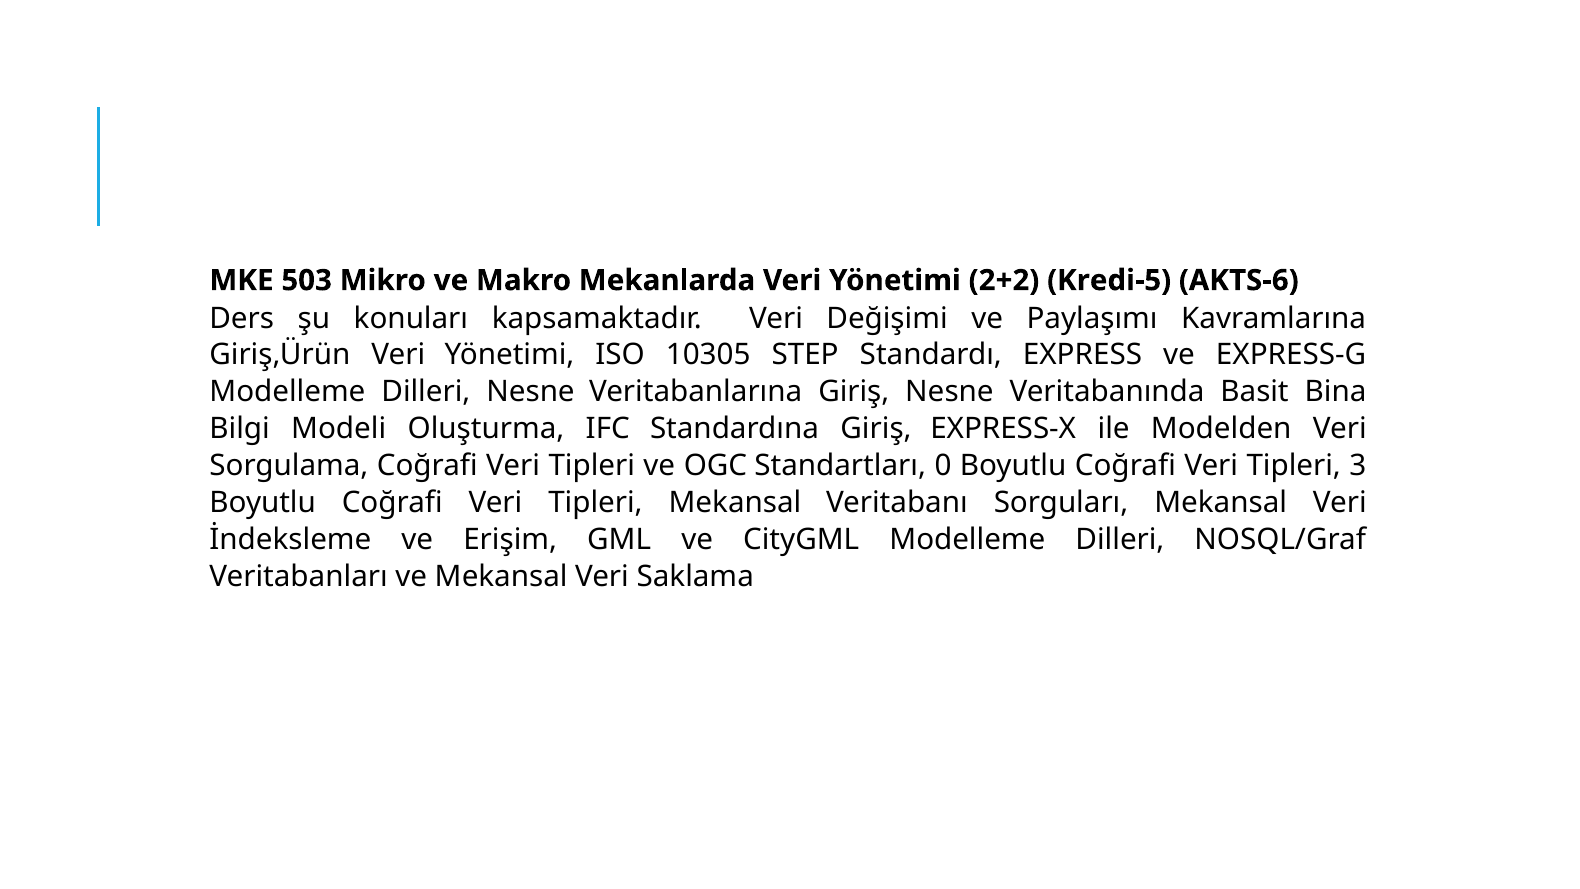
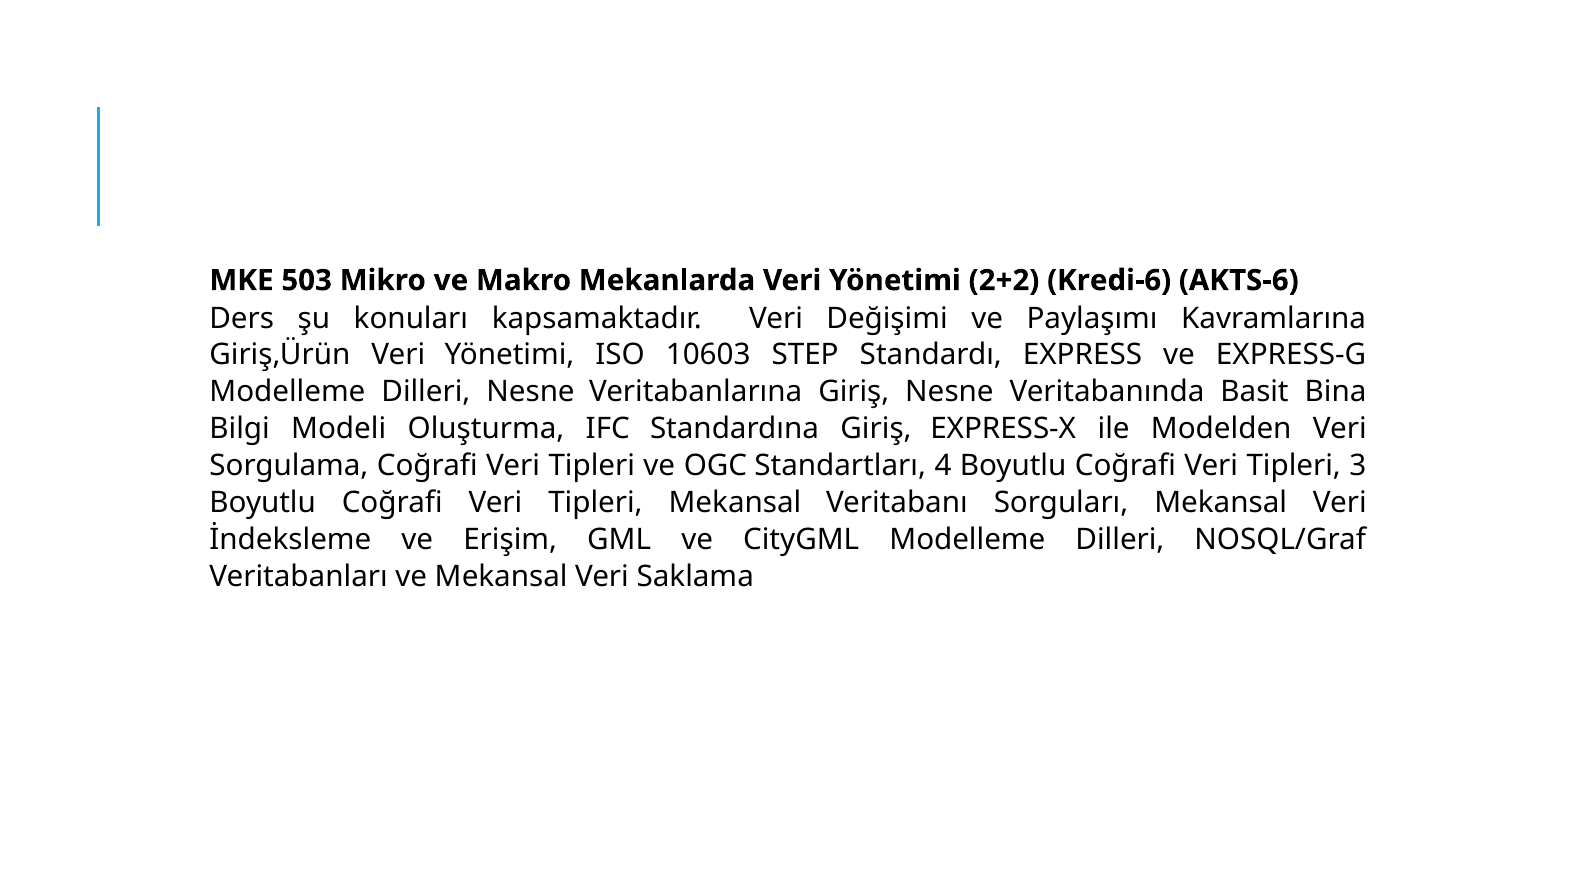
Kredi-5: Kredi-5 -> Kredi-6
10305: 10305 -> 10603
0: 0 -> 4
